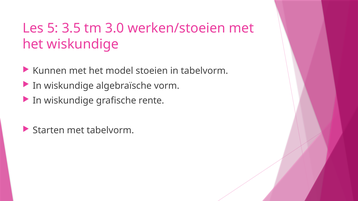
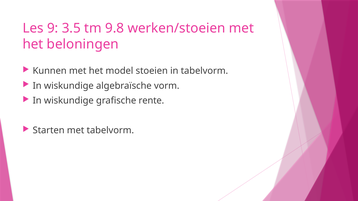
5: 5 -> 9
3.0: 3.0 -> 9.8
het wiskundige: wiskundige -> beloningen
